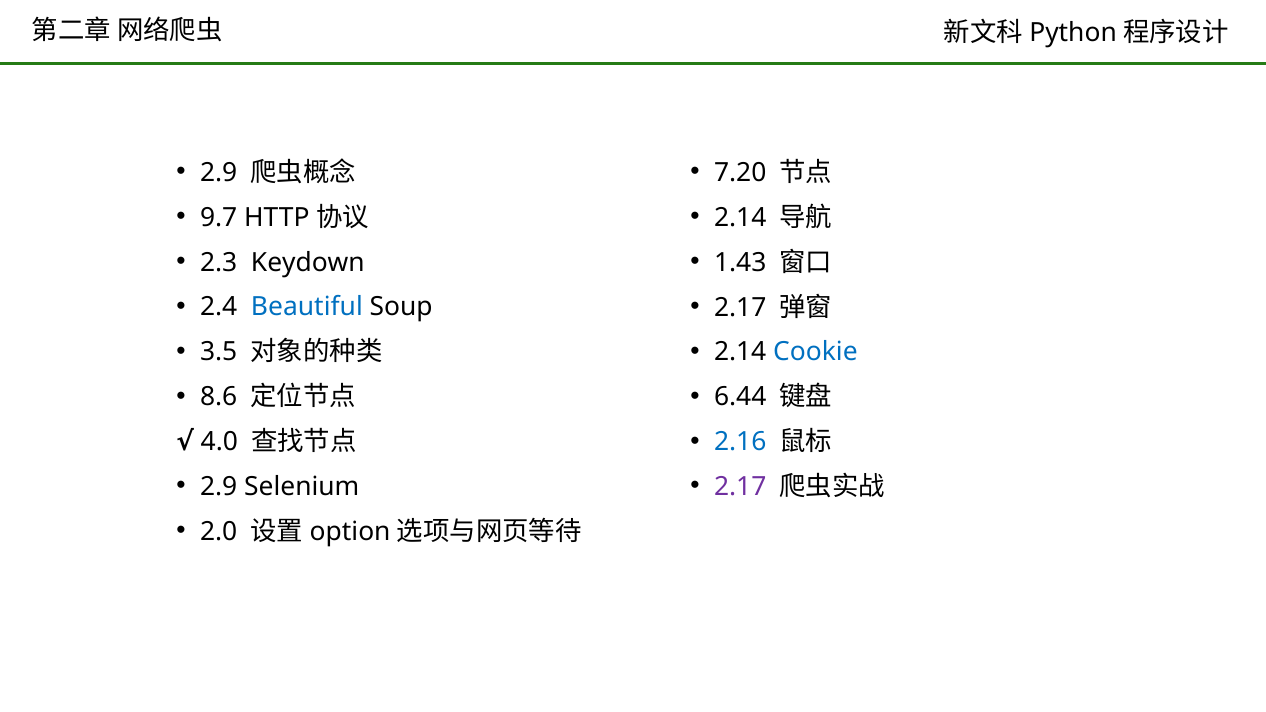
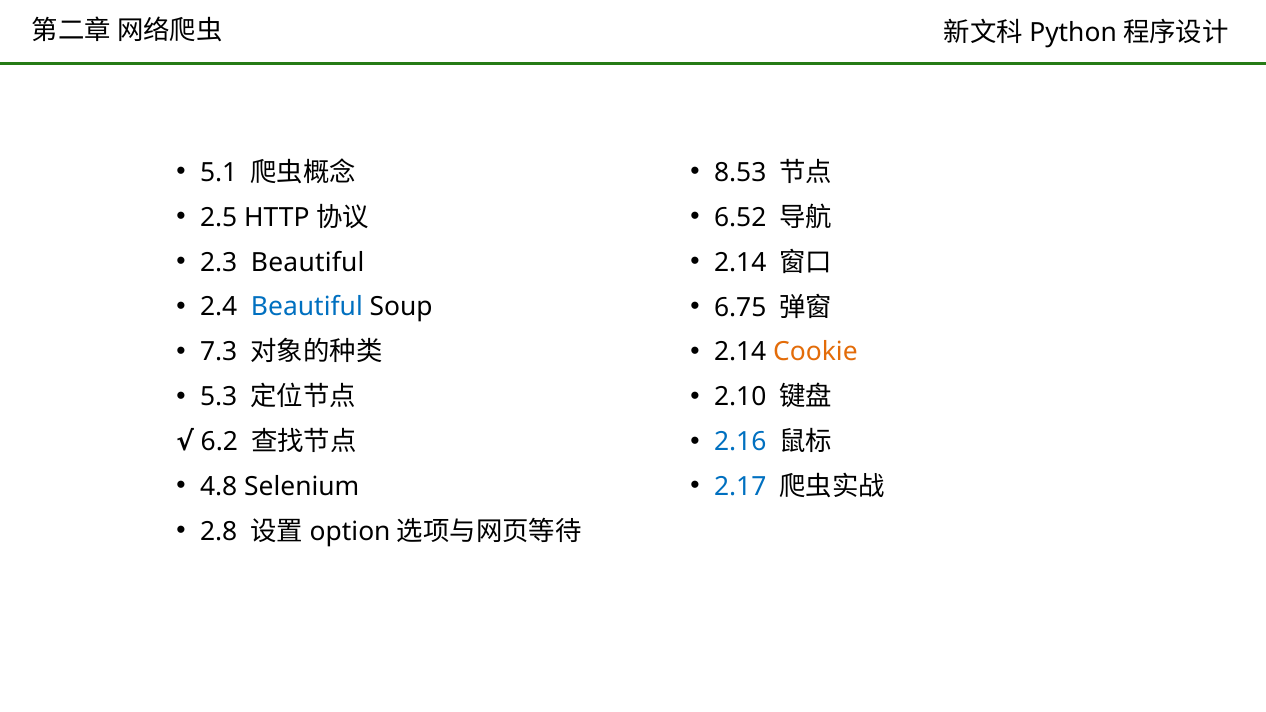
2.9 at (219, 173): 2.9 -> 5.1
7.20: 7.20 -> 8.53
9.7: 9.7 -> 2.5
2.14 at (740, 218): 2.14 -> 6.52
2.3 Keydown: Keydown -> Beautiful
1.43 at (740, 262): 1.43 -> 2.14
2.17 at (740, 307): 2.17 -> 6.75
3.5: 3.5 -> 7.3
Cookie colour: blue -> orange
8.6: 8.6 -> 5.3
6.44: 6.44 -> 2.10
4.0: 4.0 -> 6.2
2.9 at (219, 487): 2.9 -> 4.8
2.17 at (740, 487) colour: purple -> blue
2.0: 2.0 -> 2.8
